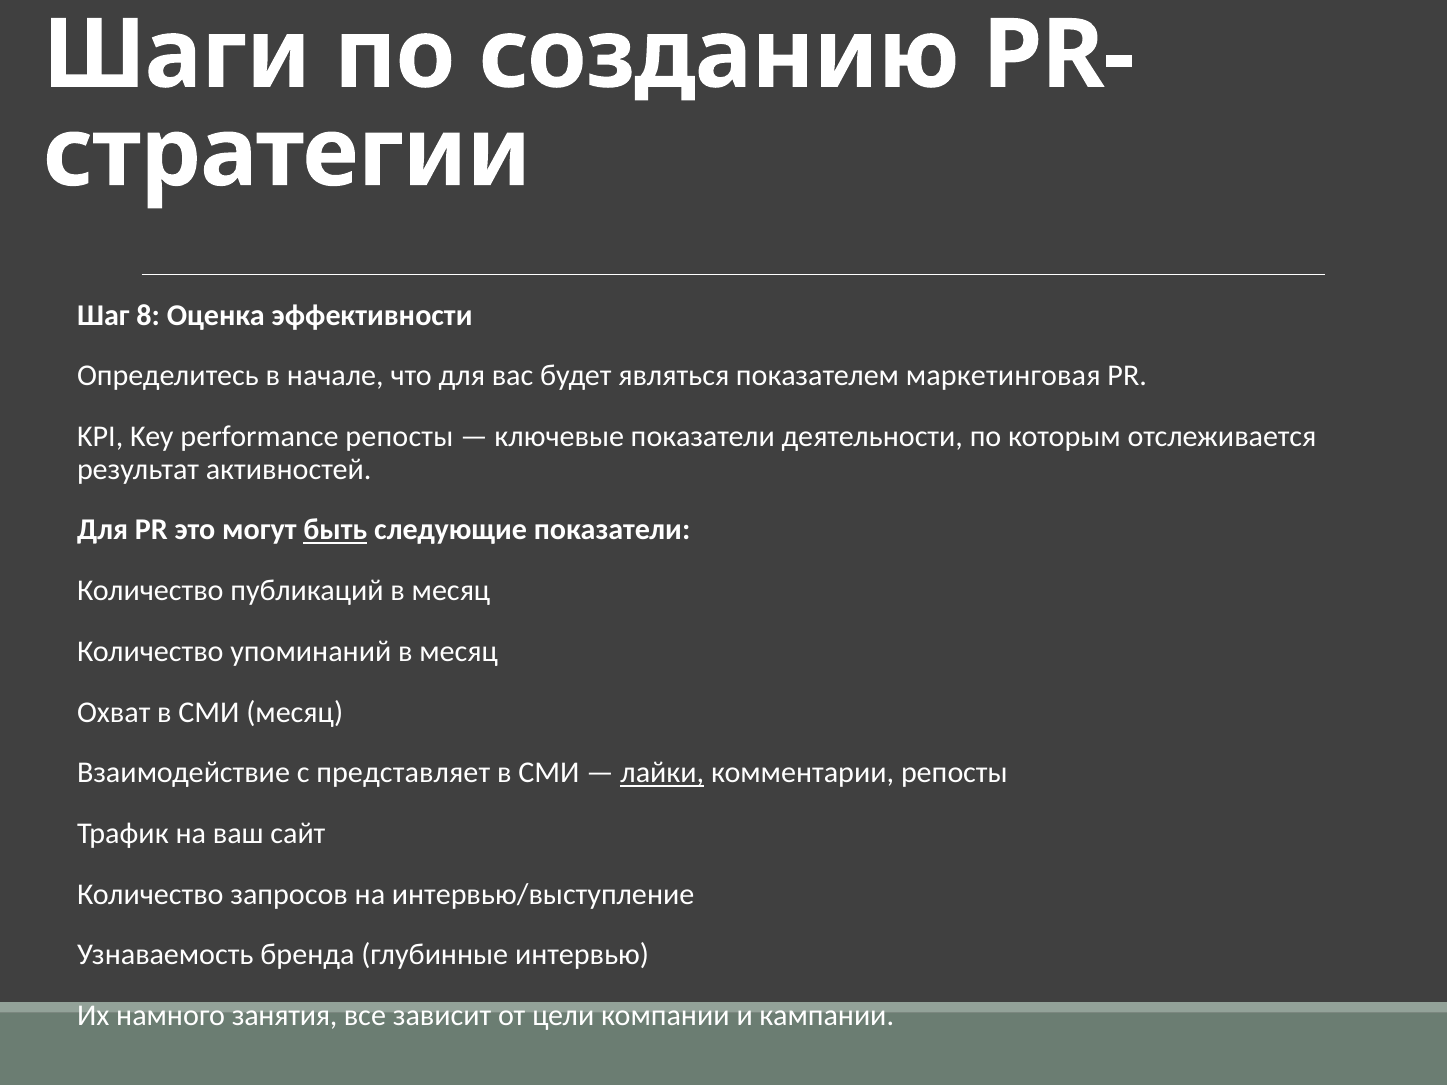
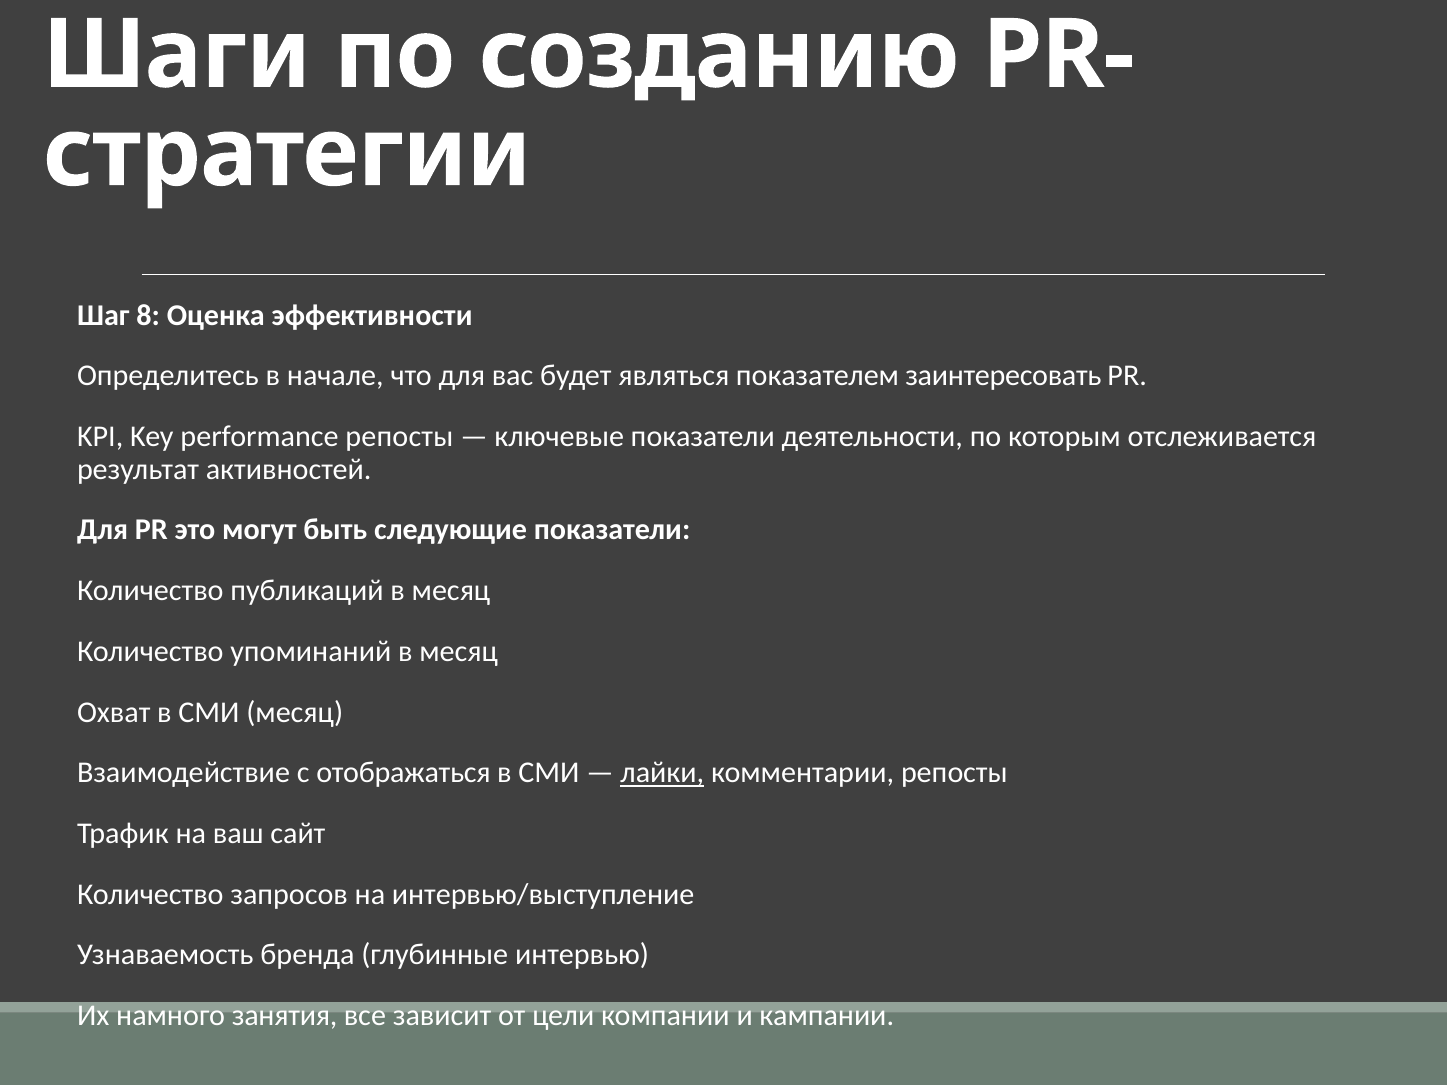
маркетинговая: маркетинговая -> заинтересовать
быть underline: present -> none
представляет: представляет -> отображаться
